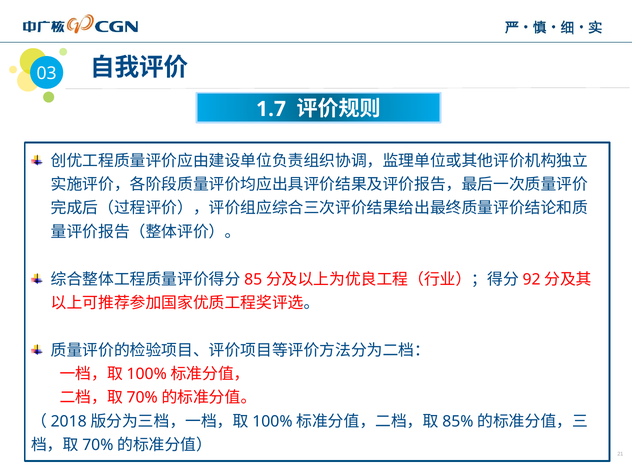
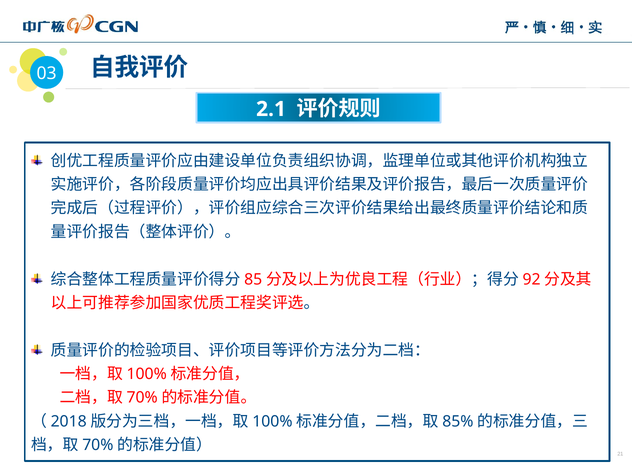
1.7: 1.7 -> 2.1
